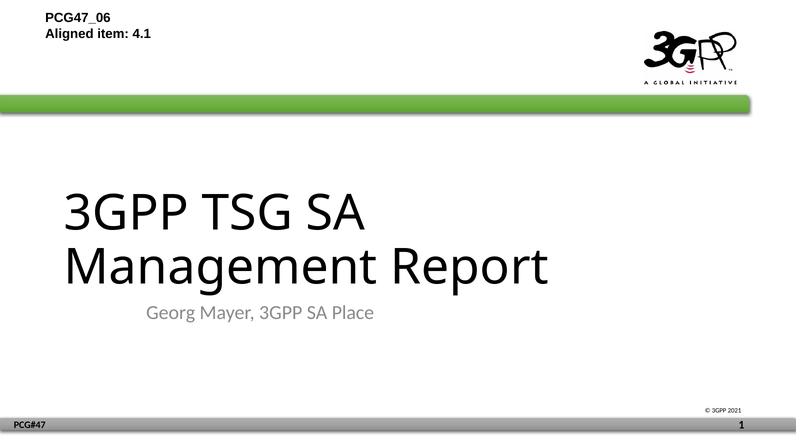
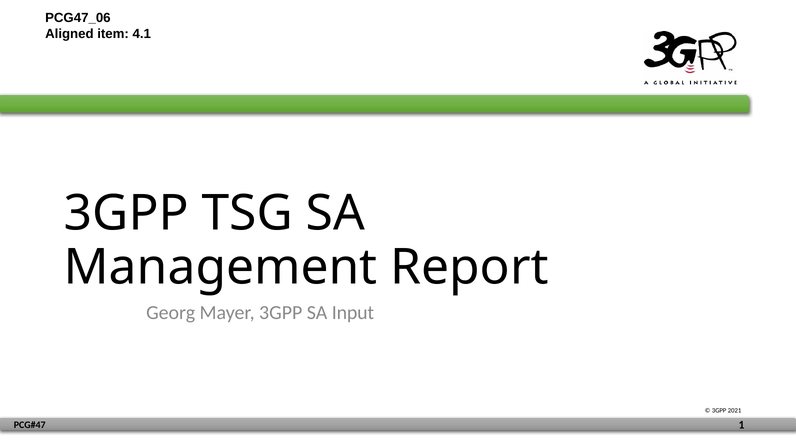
Place: Place -> Input
